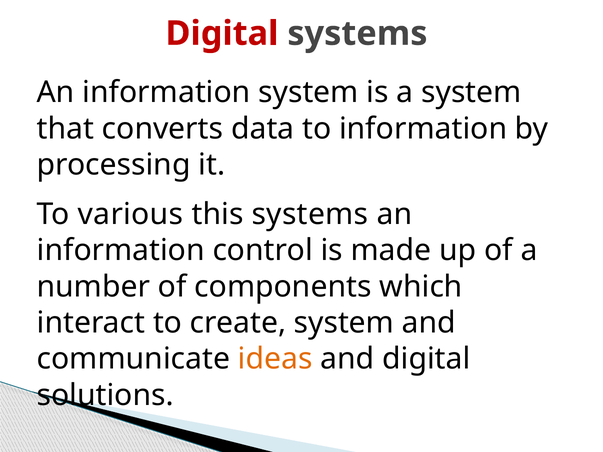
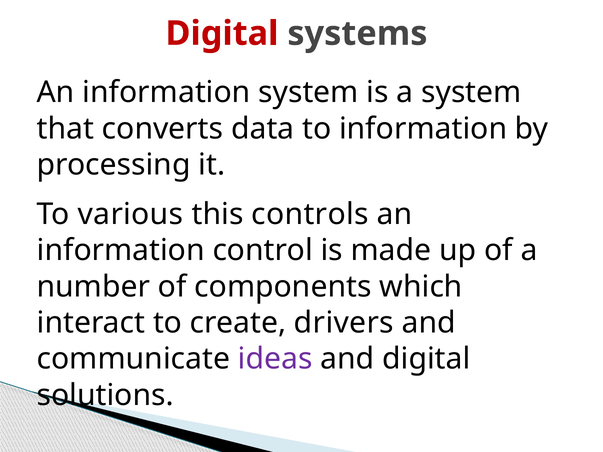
this systems: systems -> controls
create system: system -> drivers
ideas colour: orange -> purple
